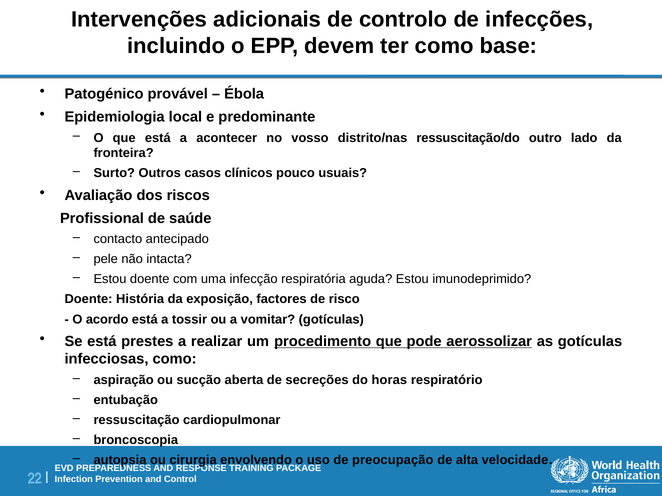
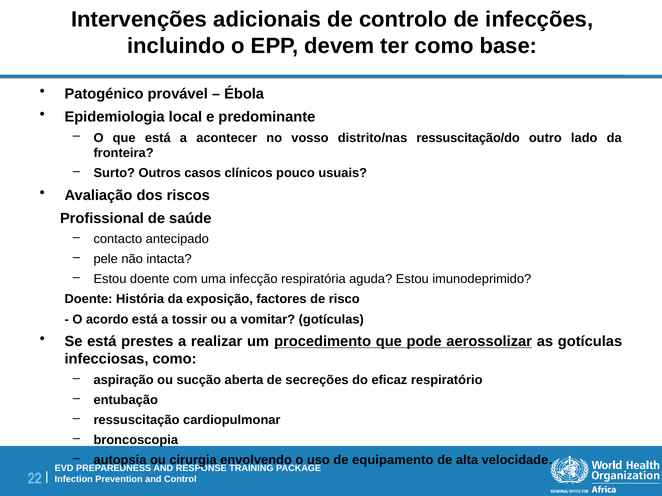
horas: horas -> eficaz
preocupação: preocupação -> equipamento
